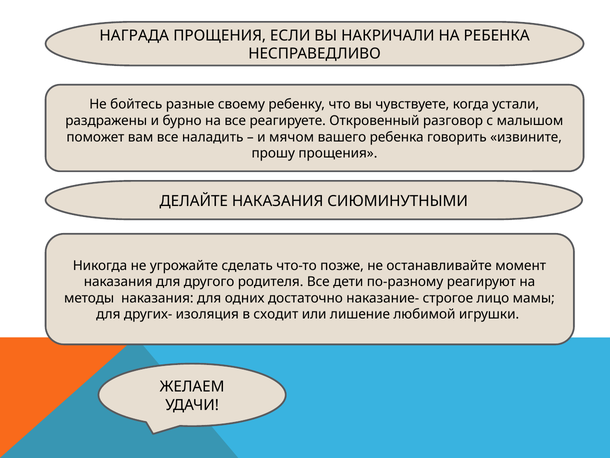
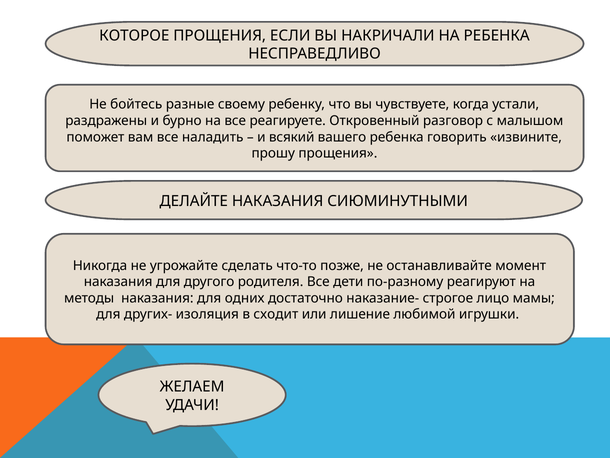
НАГРАДА: НАГРАДА -> КОТОРОЕ
мячом: мячом -> всякий
